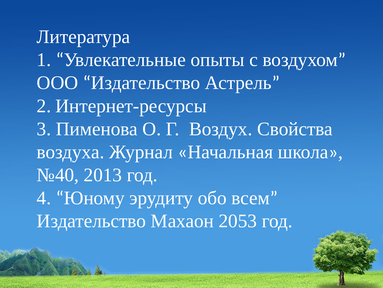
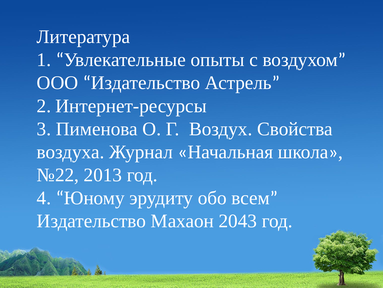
№40: №40 -> №22
2053: 2053 -> 2043
